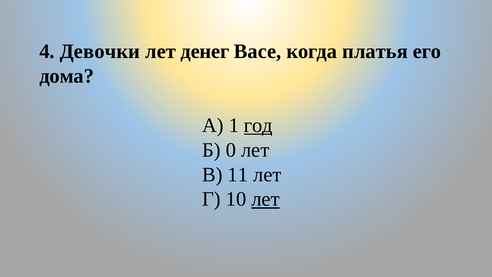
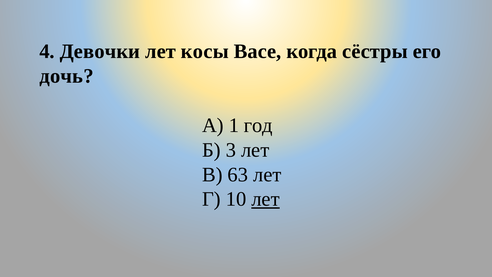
денег: денег -> косы
платья: платья -> сёстры
дома: дома -> дочь
год underline: present -> none
0: 0 -> 3
11: 11 -> 63
